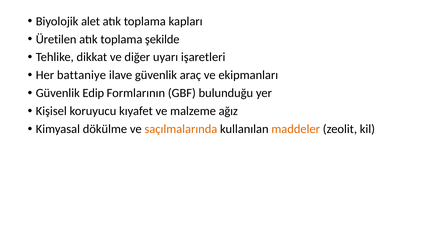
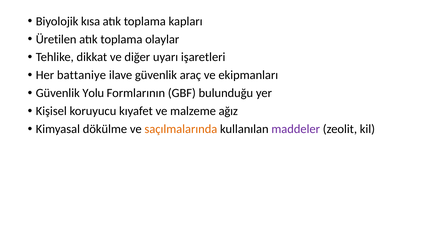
alet: alet -> kısa
şekilde: şekilde -> olaylar
Edip: Edip -> Yolu
maddeler colour: orange -> purple
